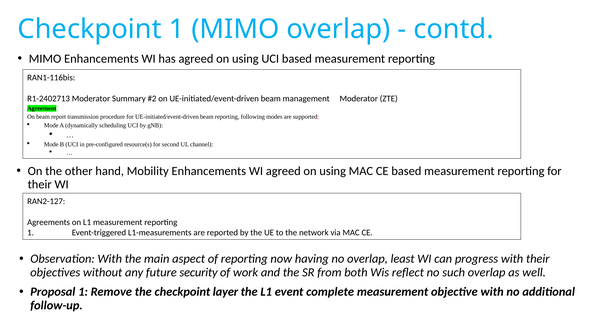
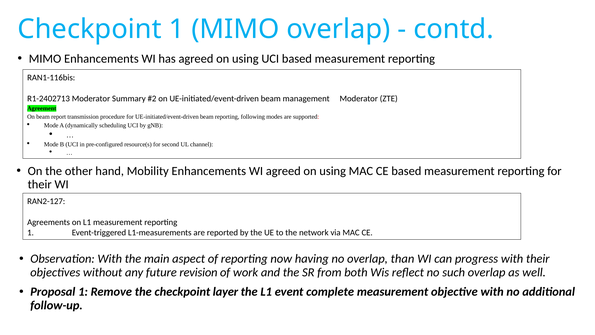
least: least -> than
security: security -> revision
